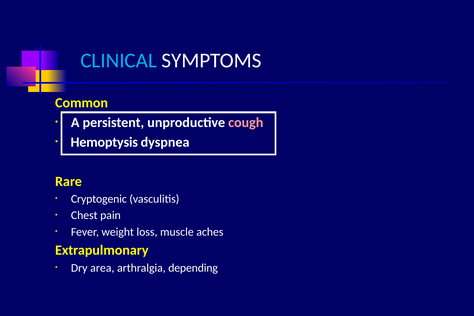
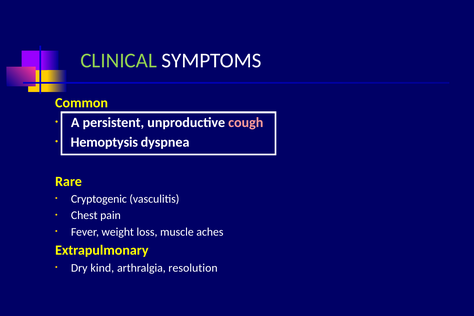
CLINICAL colour: light blue -> light green
area: area -> kind
depending: depending -> resolution
